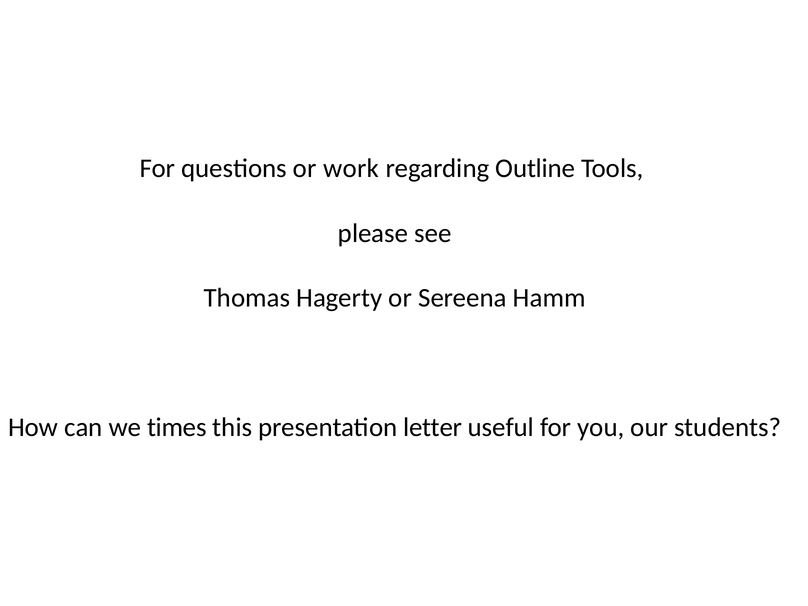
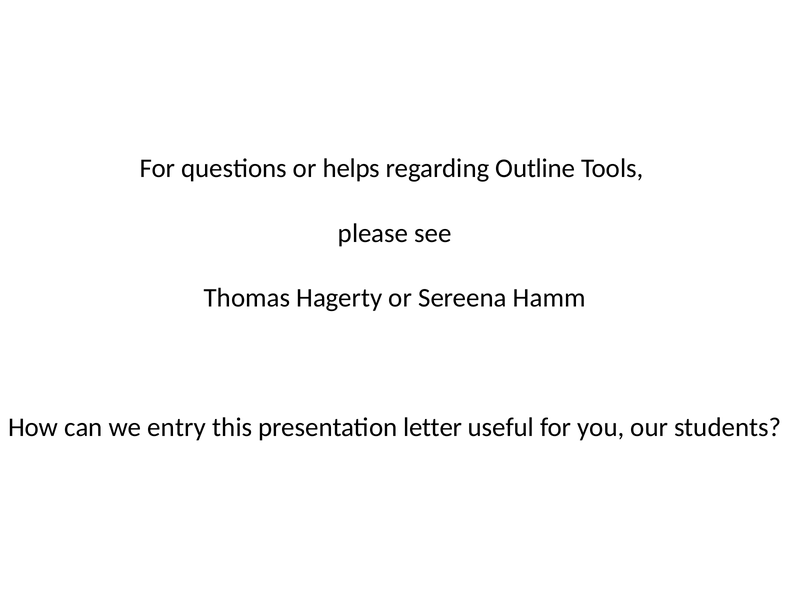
work: work -> helps
times: times -> entry
